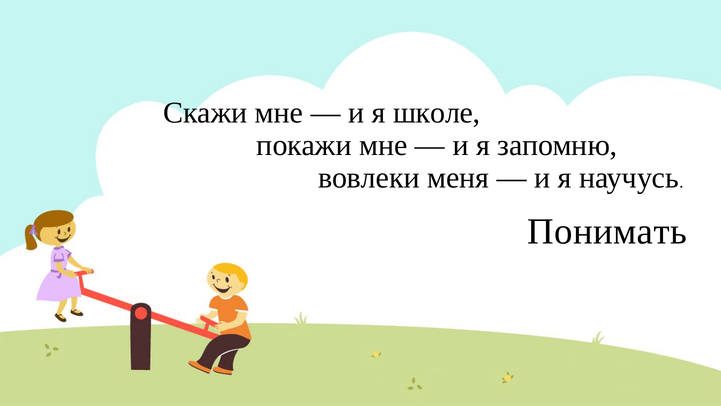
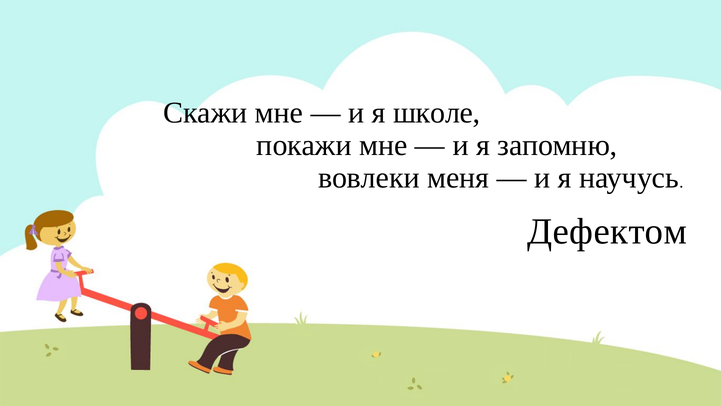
Понимать: Понимать -> Дефектом
